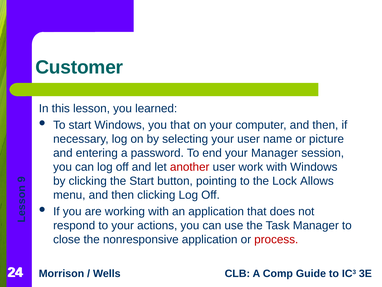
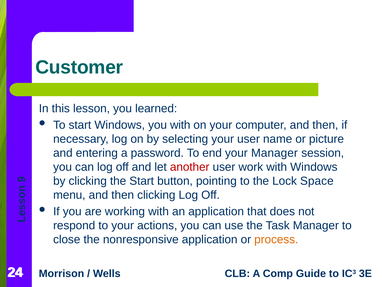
you that: that -> with
Allows: Allows -> Space
process colour: red -> orange
